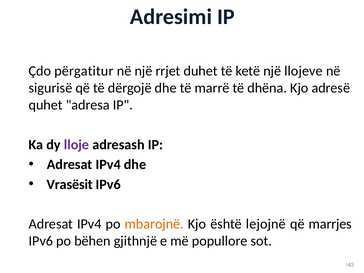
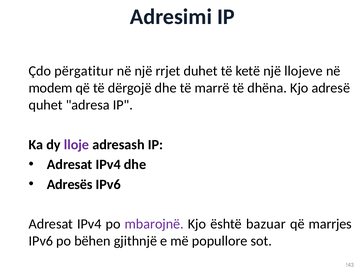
sigurisë: sigurisë -> modem
Vrasësit: Vrasësit -> Adresës
mbarojnë colour: orange -> purple
lejojnë: lejojnë -> bazuar
